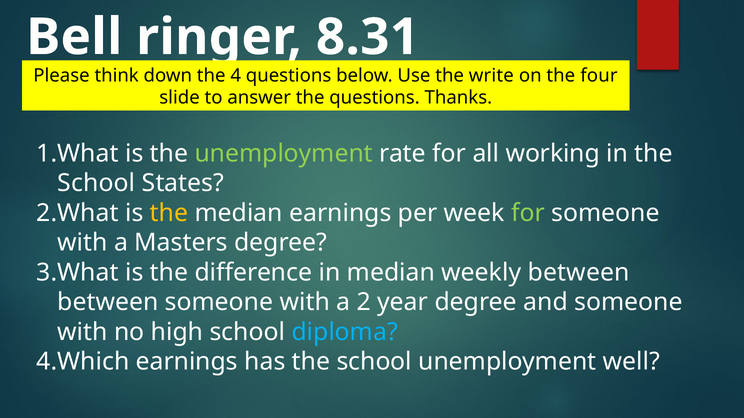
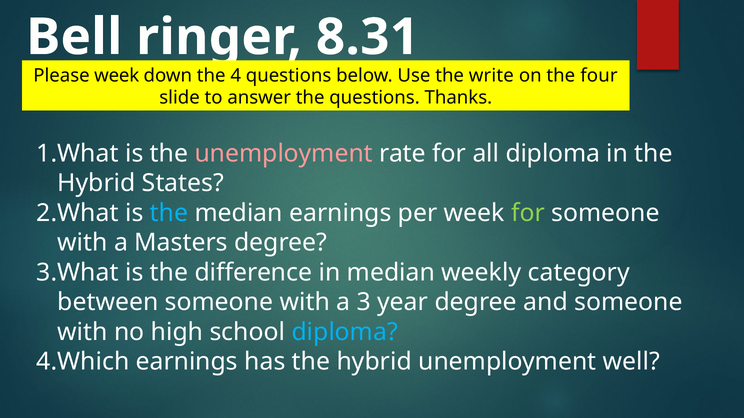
think at (117, 76): think -> week
unemployment at (284, 154) colour: light green -> pink
all working: working -> diploma
School at (96, 183): School -> Hybrid
the at (169, 213) colour: yellow -> light blue
weekly between: between -> category
2: 2 -> 3
has the school: school -> hybrid
